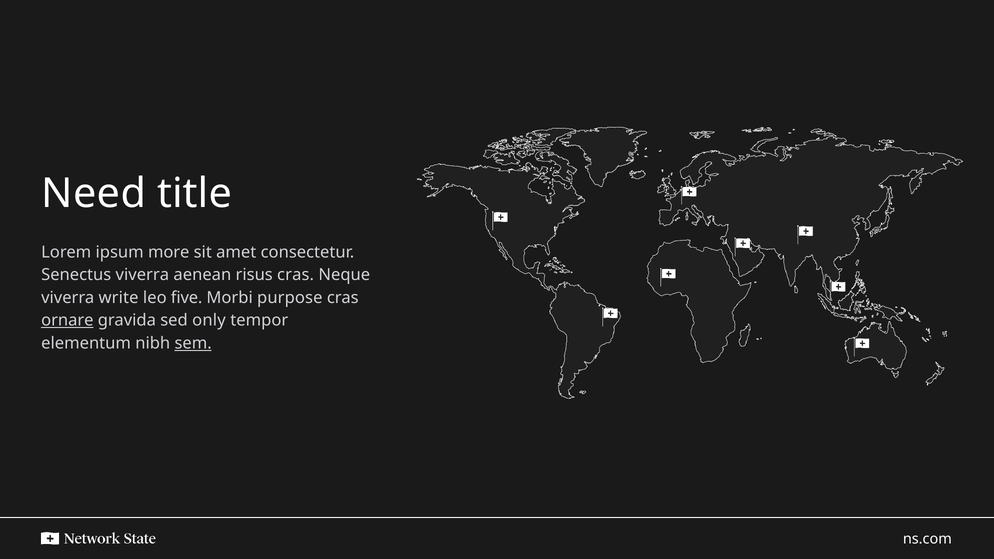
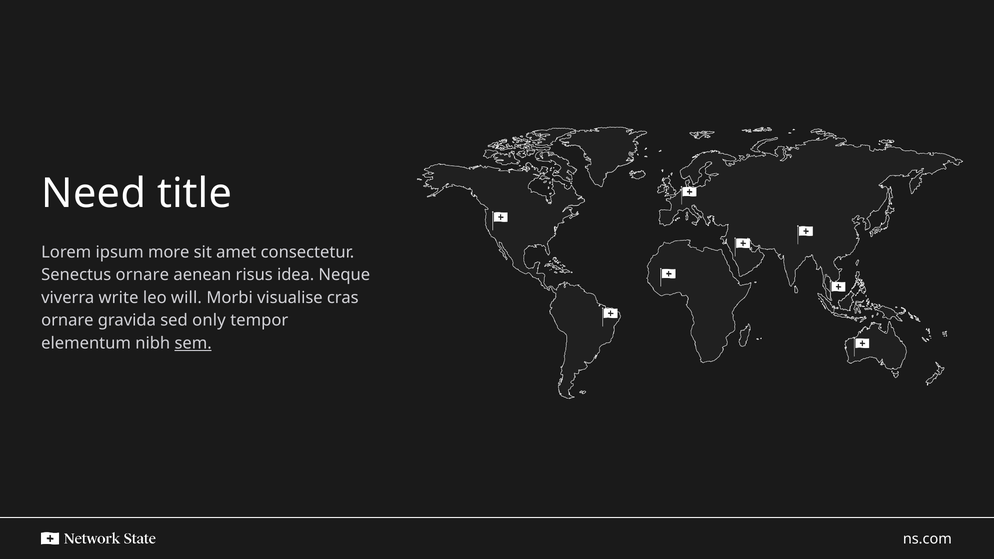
Senectus viverra: viverra -> ornare
risus cras: cras -> idea
five: five -> will
purpose: purpose -> visualise
ornare at (67, 321) underline: present -> none
